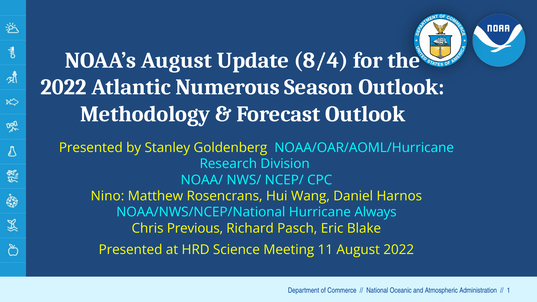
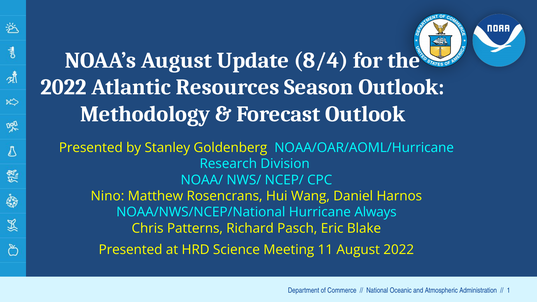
Numerous: Numerous -> Resources
Previous: Previous -> Patterns
